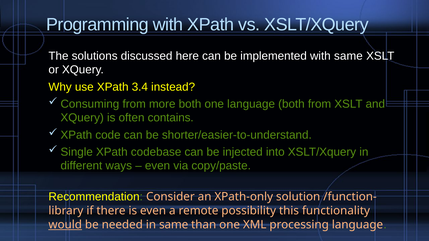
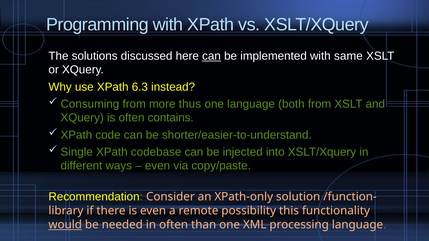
can at (212, 56) underline: none -> present
3.4: 3.4 -> 6.3
more both: both -> thus
in same: same -> often
